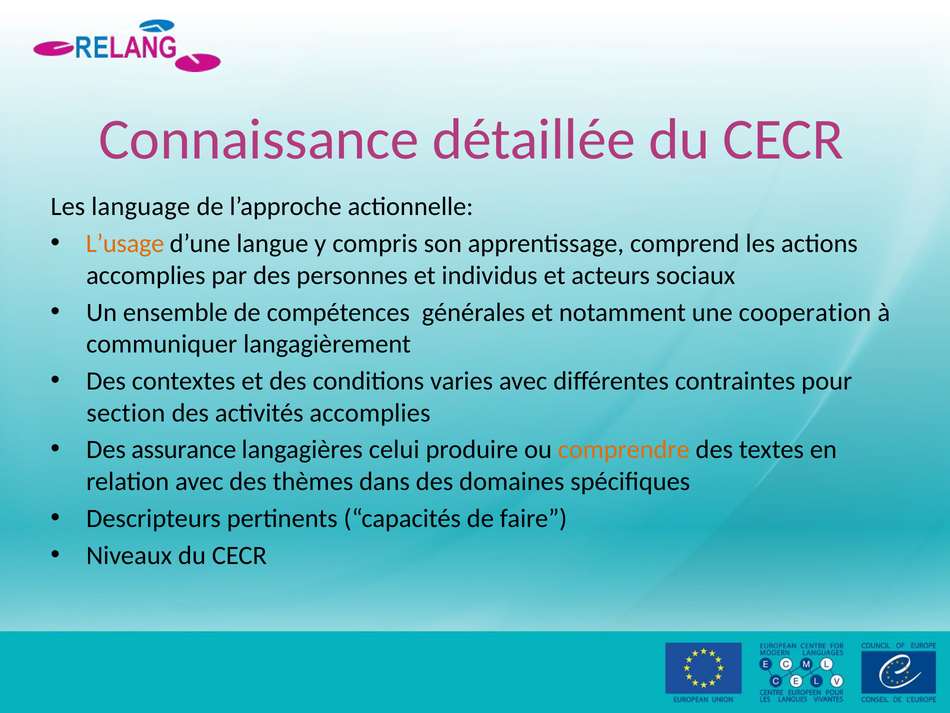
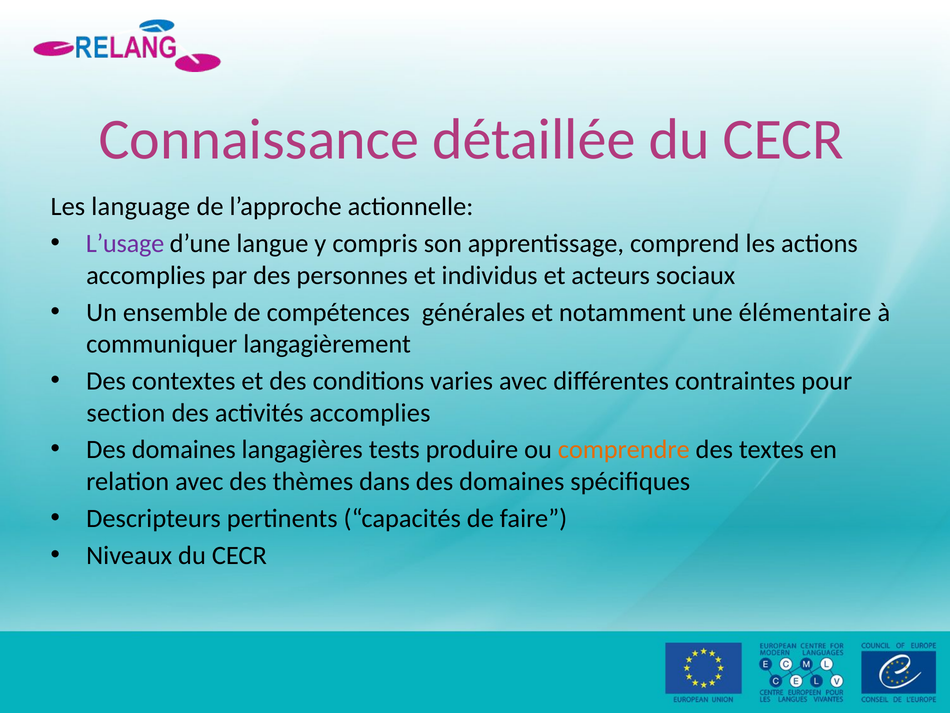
L’usage colour: orange -> purple
cooperation: cooperation -> élémentaire
assurance at (184, 449): assurance -> domaines
celui: celui -> tests
